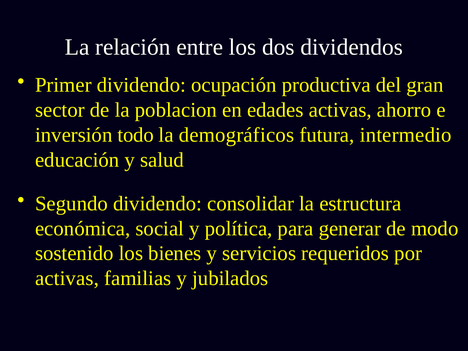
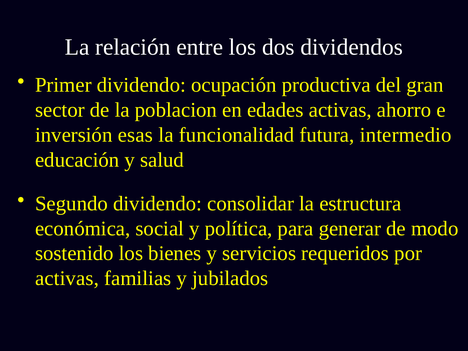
todo: todo -> esas
demográficos: demográficos -> funcionalidad
